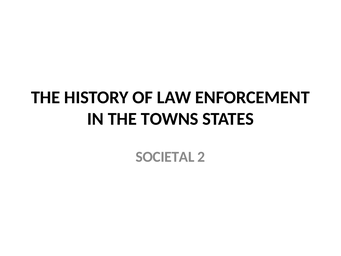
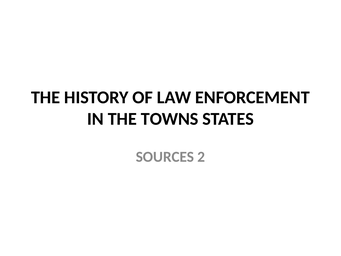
SOCIETAL: SOCIETAL -> SOURCES
